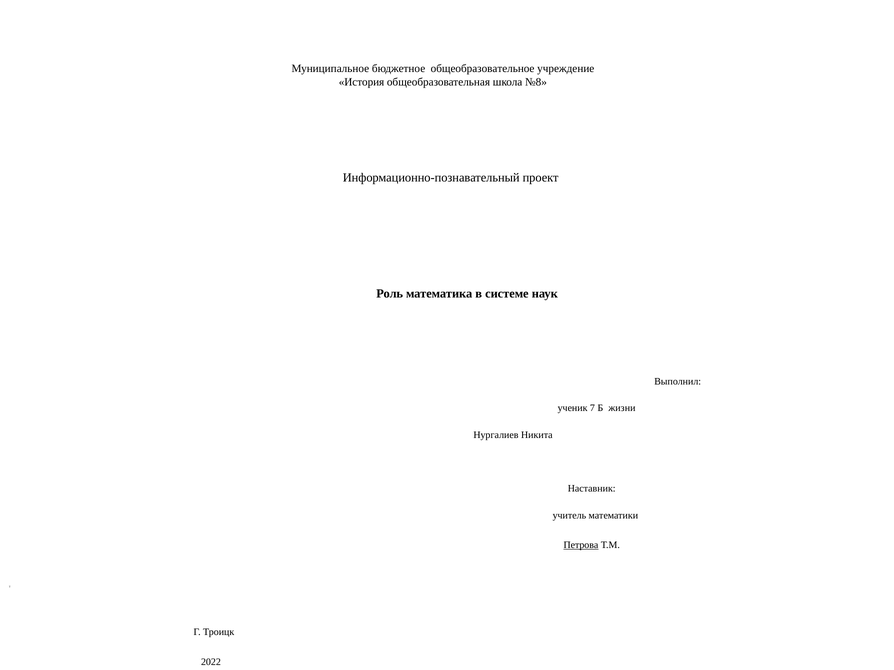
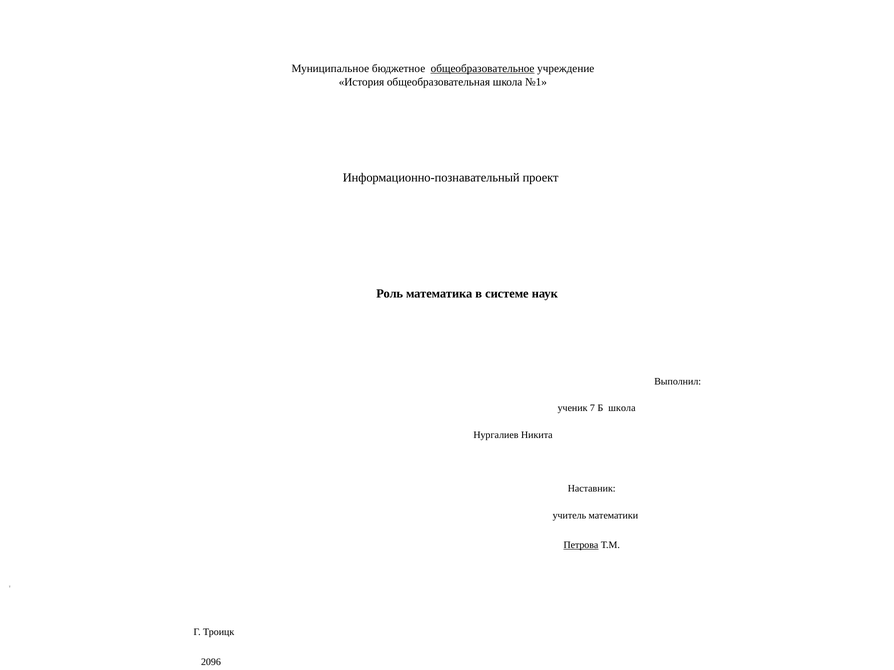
общеобразовательное underline: none -> present
№8: №8 -> №1
Б жизни: жизни -> школа
2022: 2022 -> 2096
